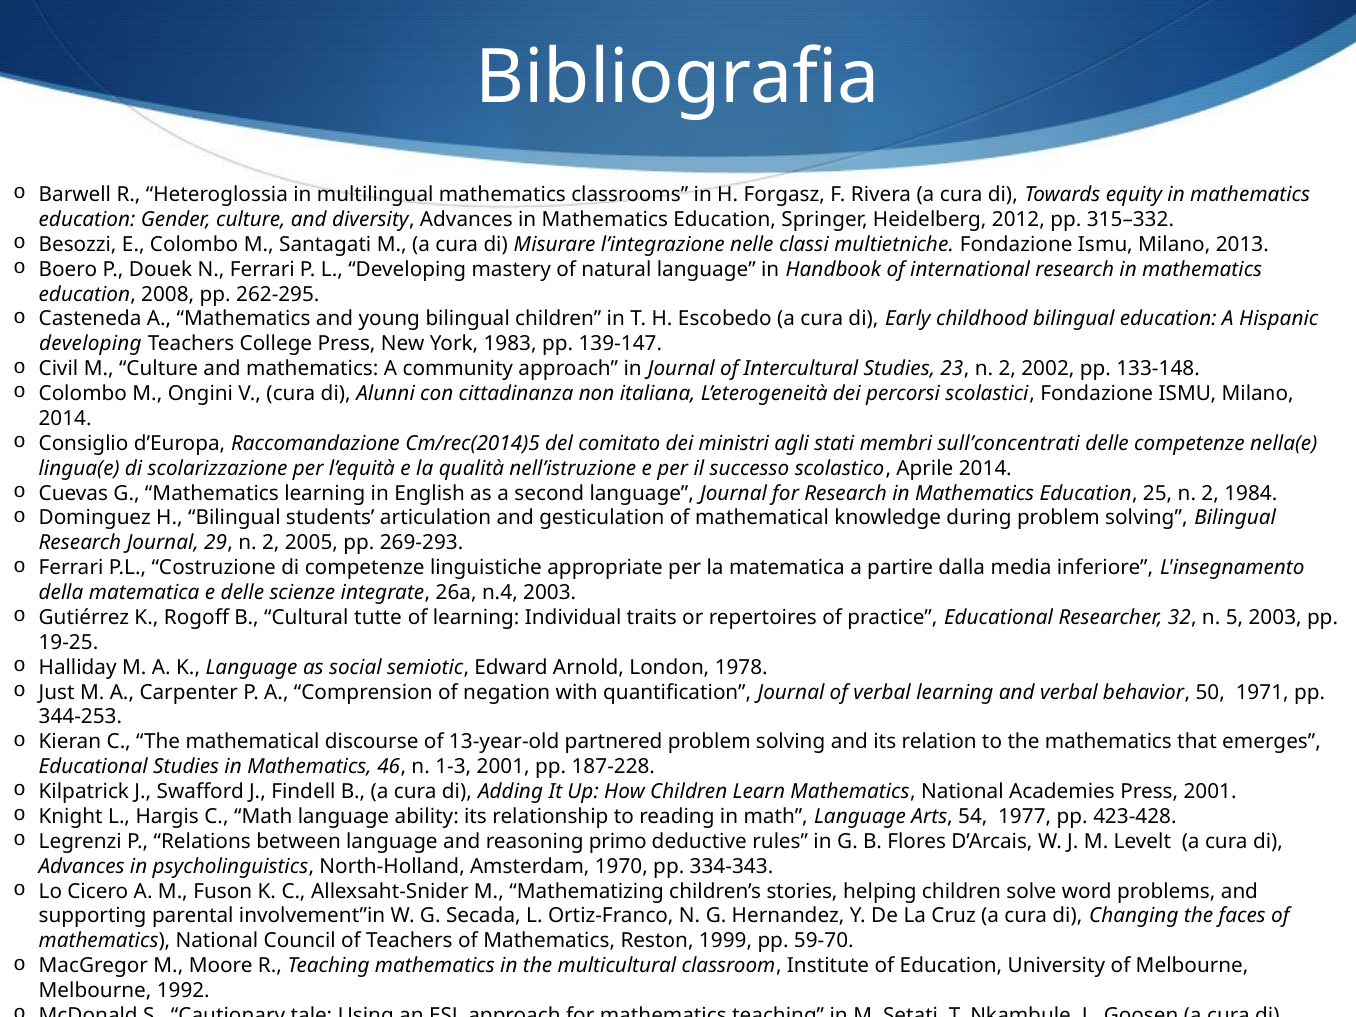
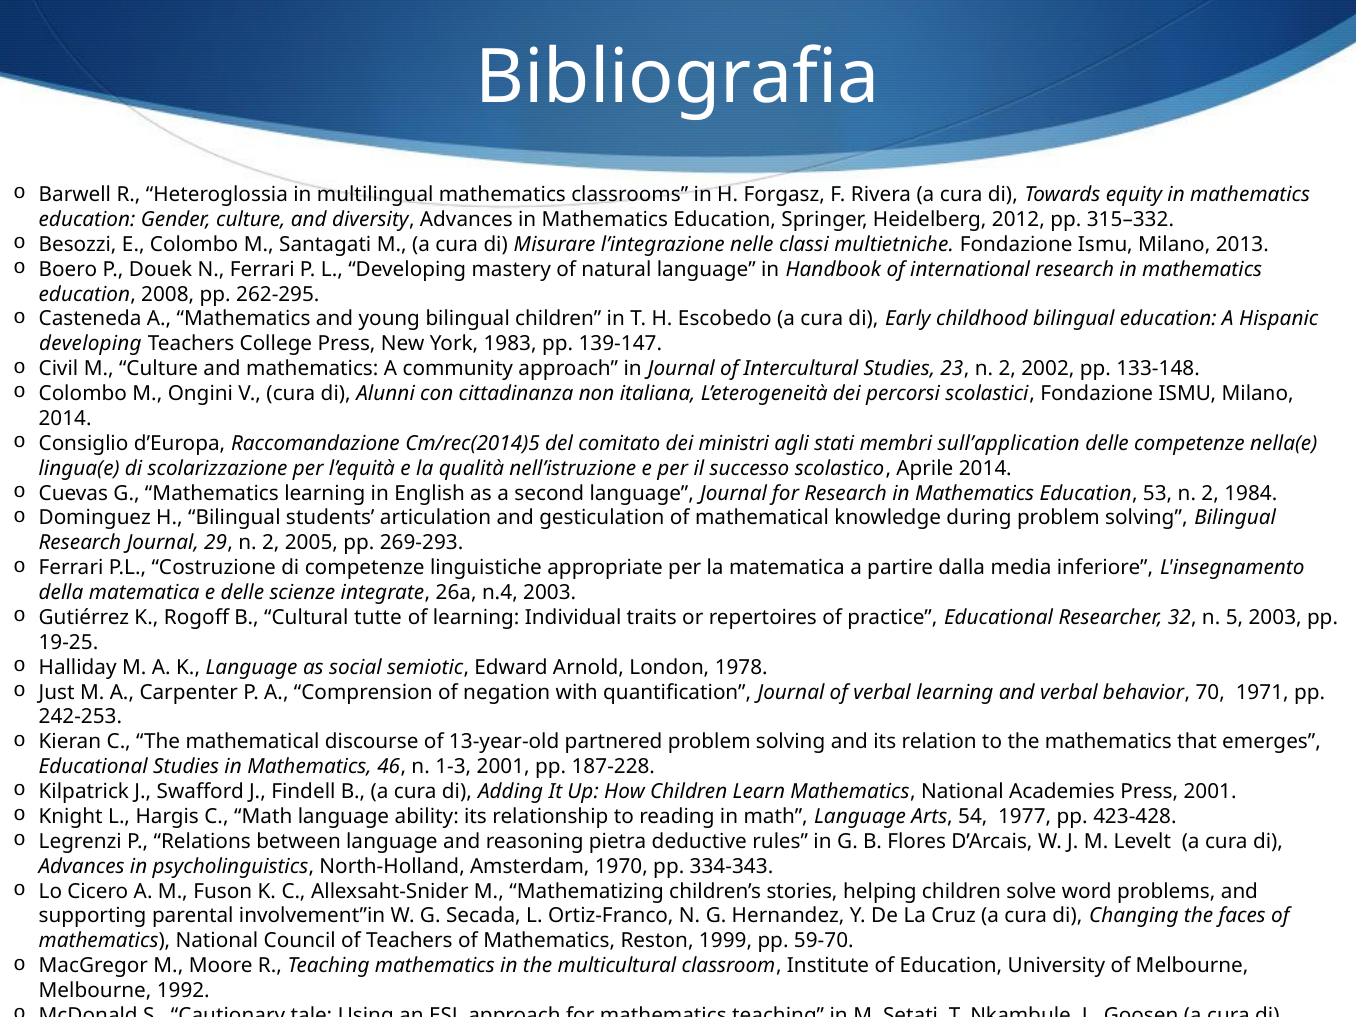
sull’concentrati: sull’concentrati -> sull’application
25: 25 -> 53
50: 50 -> 70
344-253: 344-253 -> 242-253
primo: primo -> pietra
